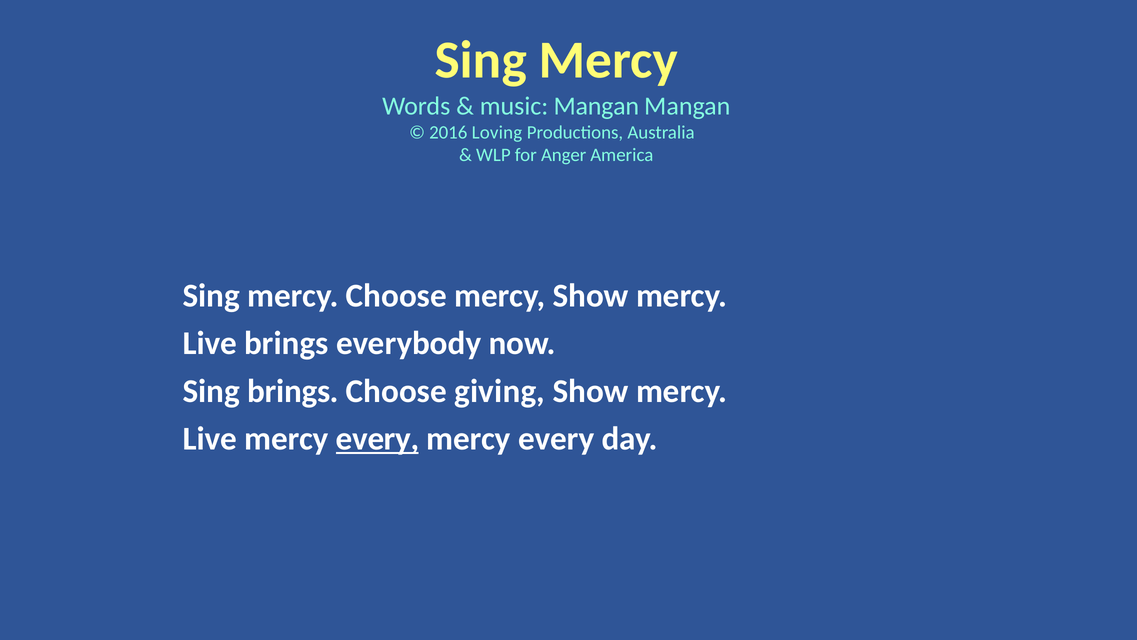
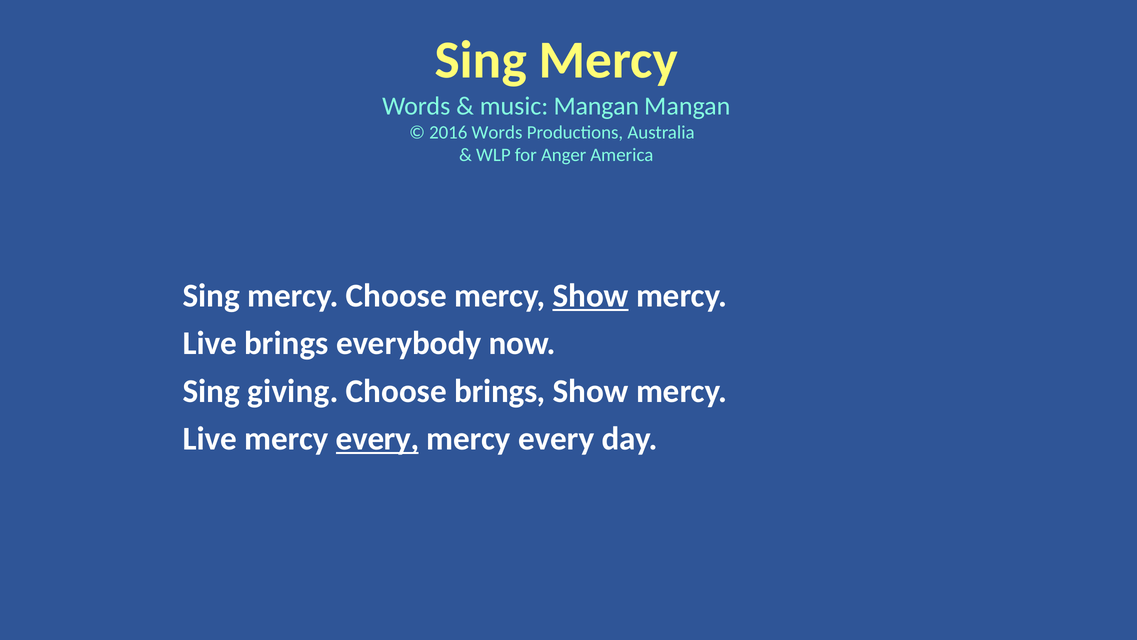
2016 Loving: Loving -> Words
Show at (591, 296) underline: none -> present
Sing brings: brings -> giving
Choose giving: giving -> brings
